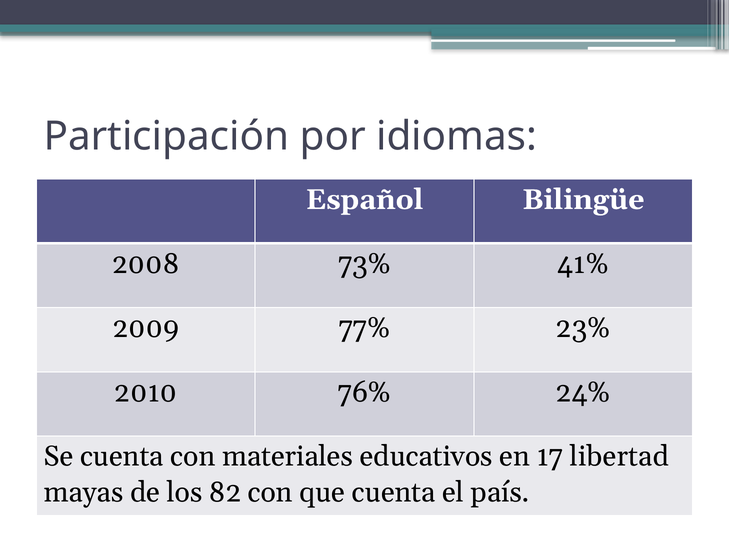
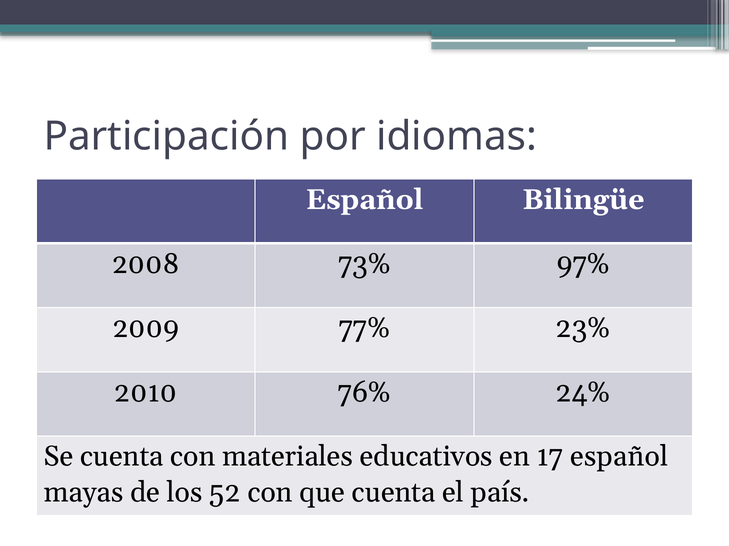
41%: 41% -> 97%
17 libertad: libertad -> español
82: 82 -> 52
